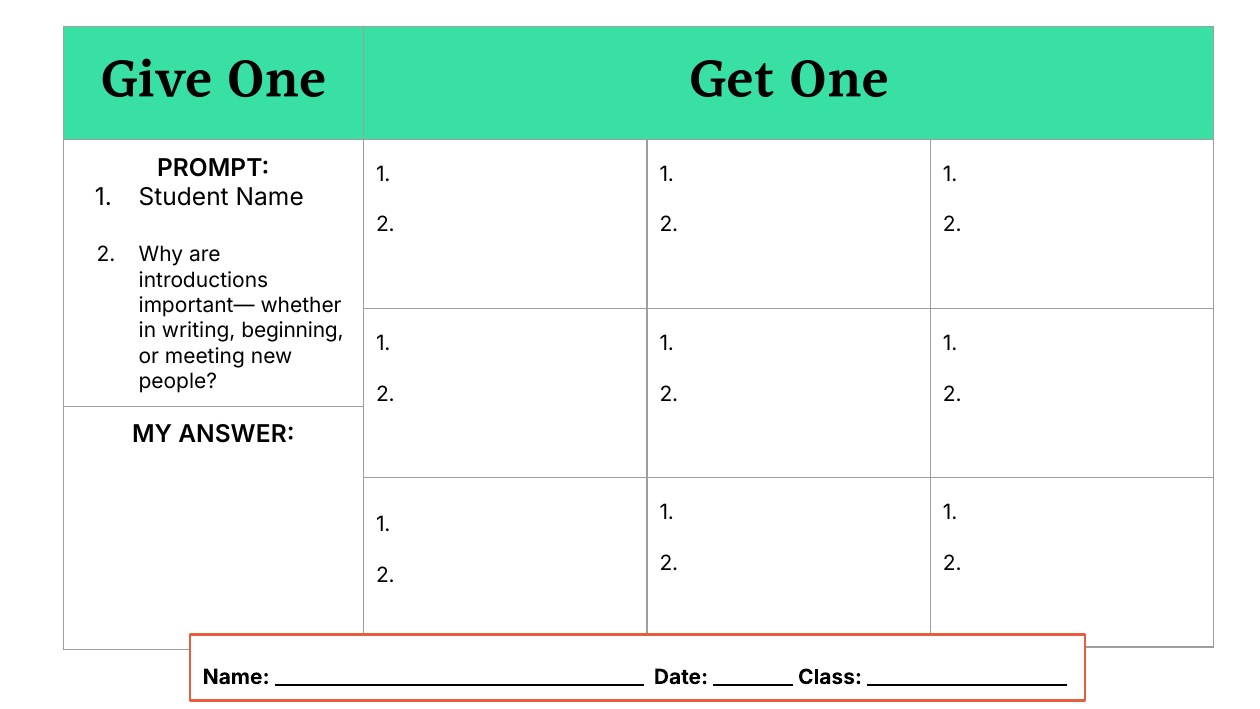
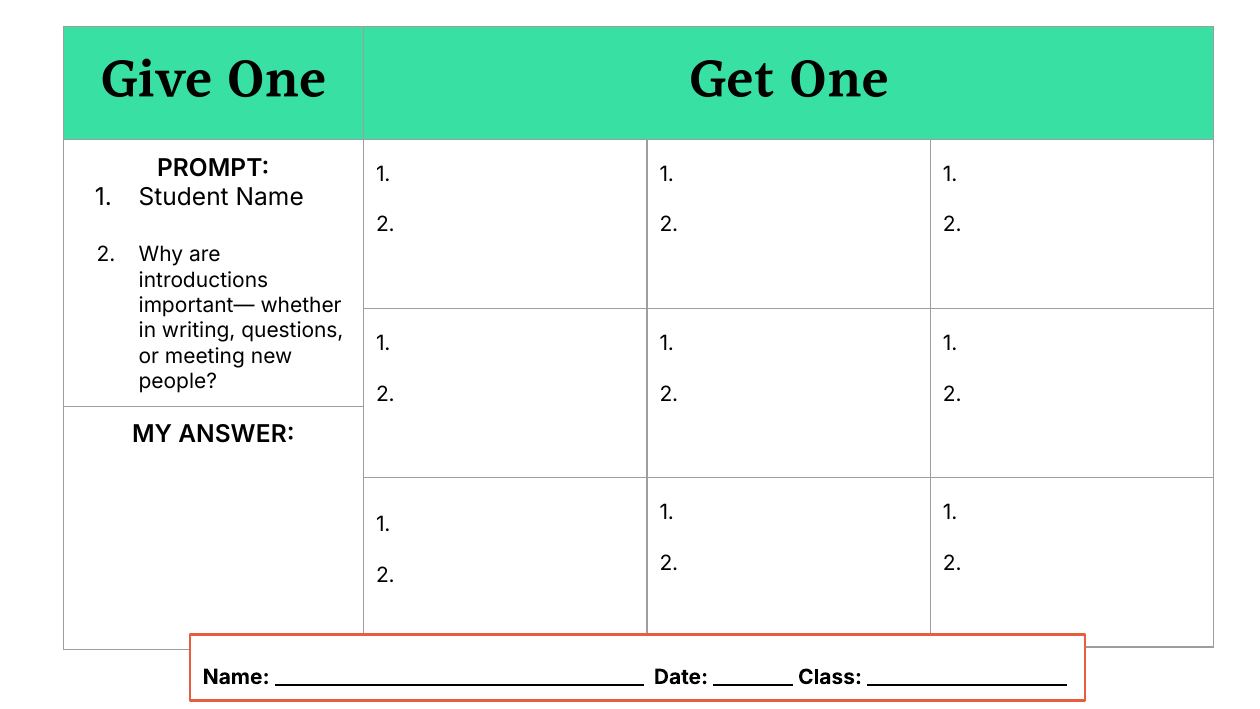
beginning: beginning -> questions
